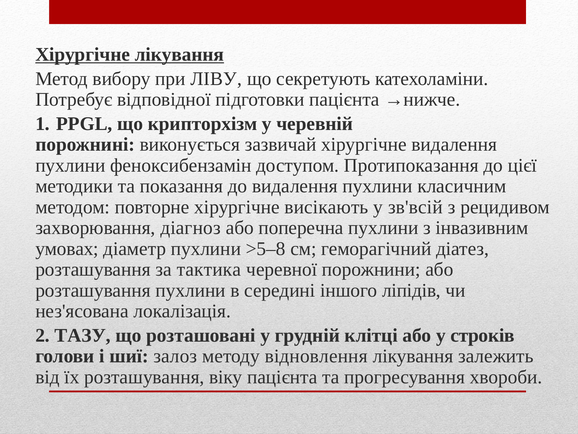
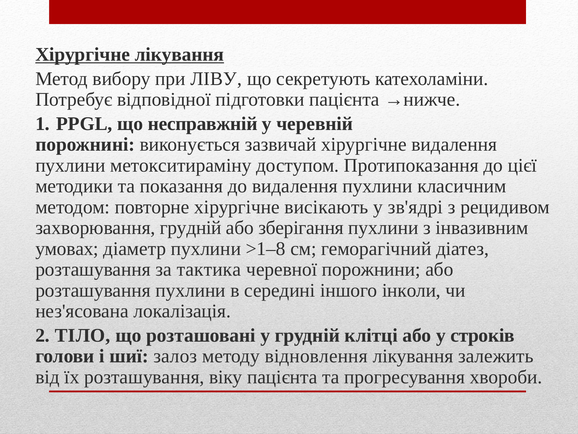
крипторхізм: крипторхізм -> несправжній
феноксибензамін: феноксибензамін -> метокситираміну
зв'всій: зв'всій -> зв'ядрі
захворювання діагноз: діагноз -> грудній
поперечна: поперечна -> зберігання
>5–8: >5–8 -> >1–8
ліпідів: ліпідів -> інколи
ТАЗУ: ТАЗУ -> ТІЛО
